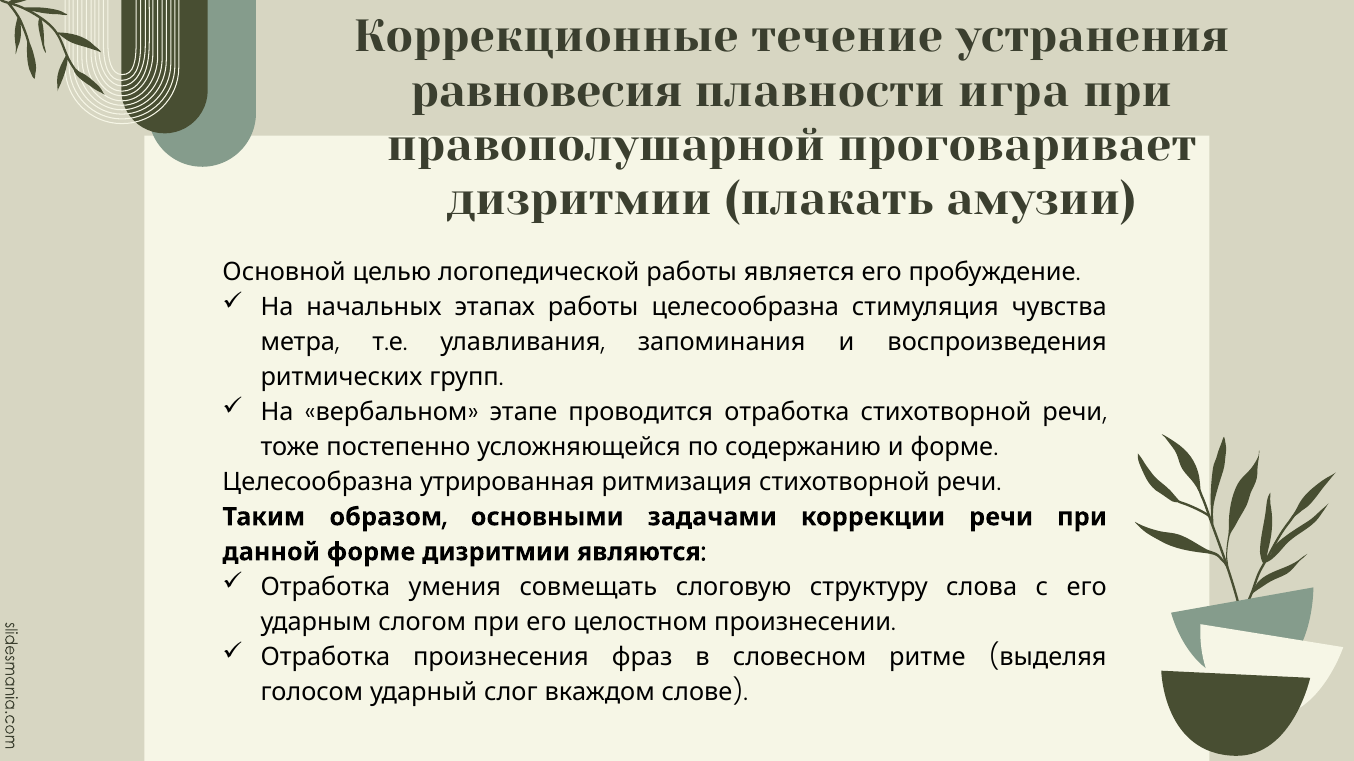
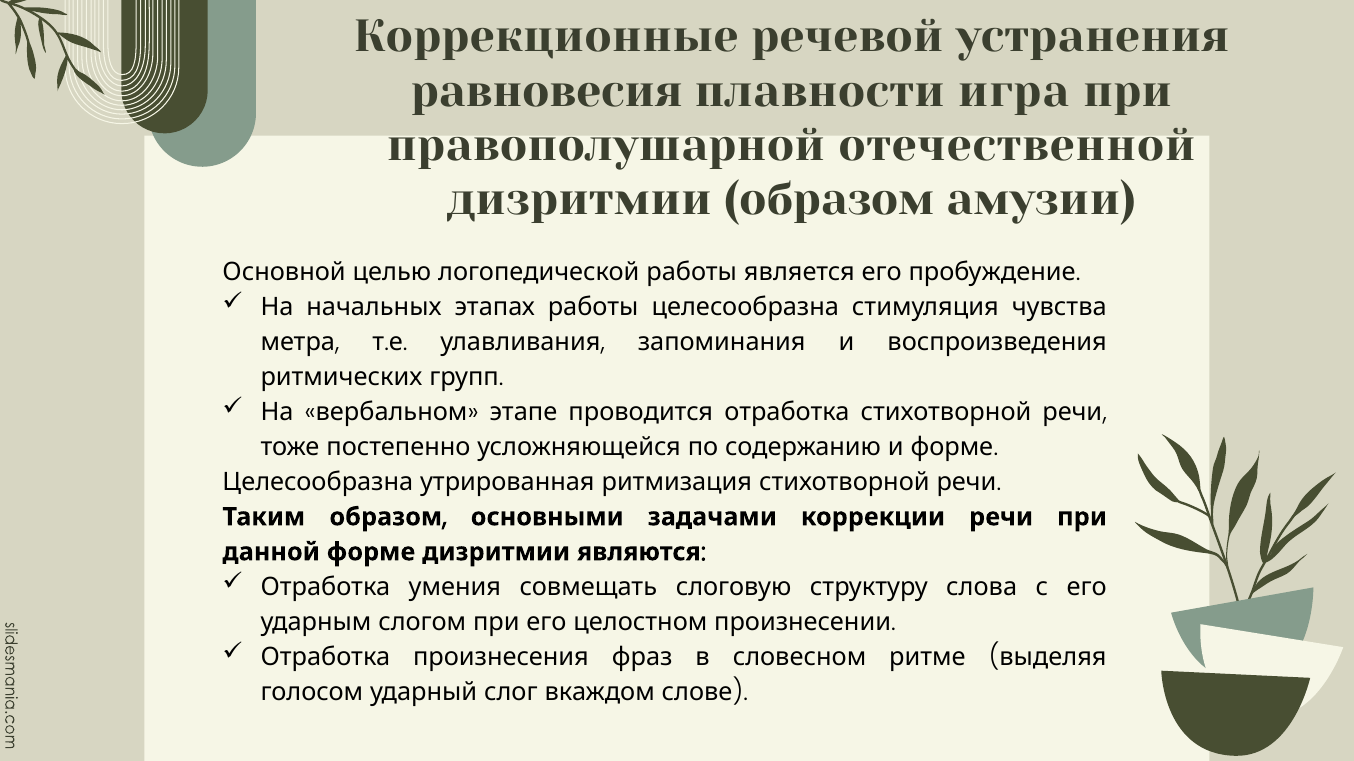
течение: течение -> речевой
проговаривает: проговаривает -> отечественной
дизритмии плакать: плакать -> образом
